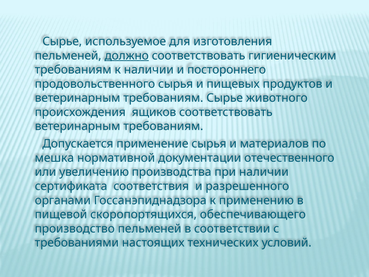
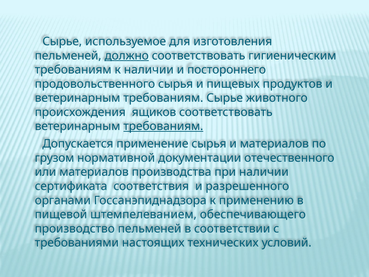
требованиям at (163, 126) underline: none -> present
мешка: мешка -> грузом
или увеличению: увеличению -> материалов
скоропортящихся: скоропортящихся -> штемпелеванием
